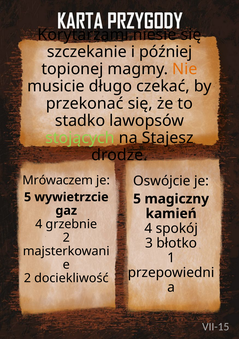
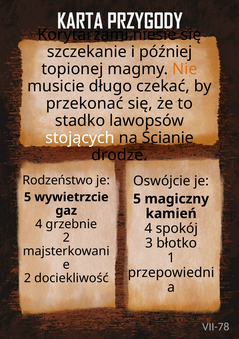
stojących colour: light green -> white
Stajesz: Stajesz -> Ścianie
Mrówaczem: Mrówaczem -> Rodzeństwo
VII-15: VII-15 -> VII-78
